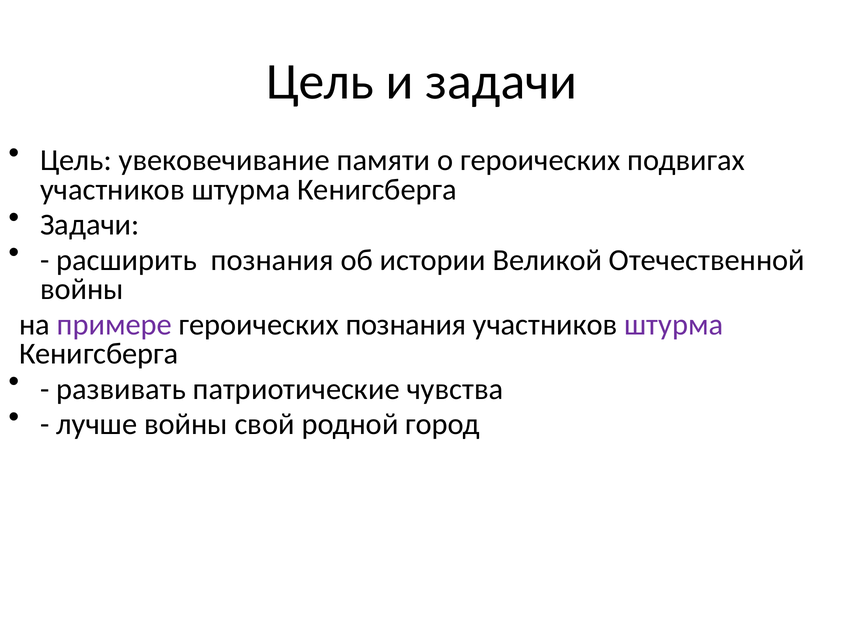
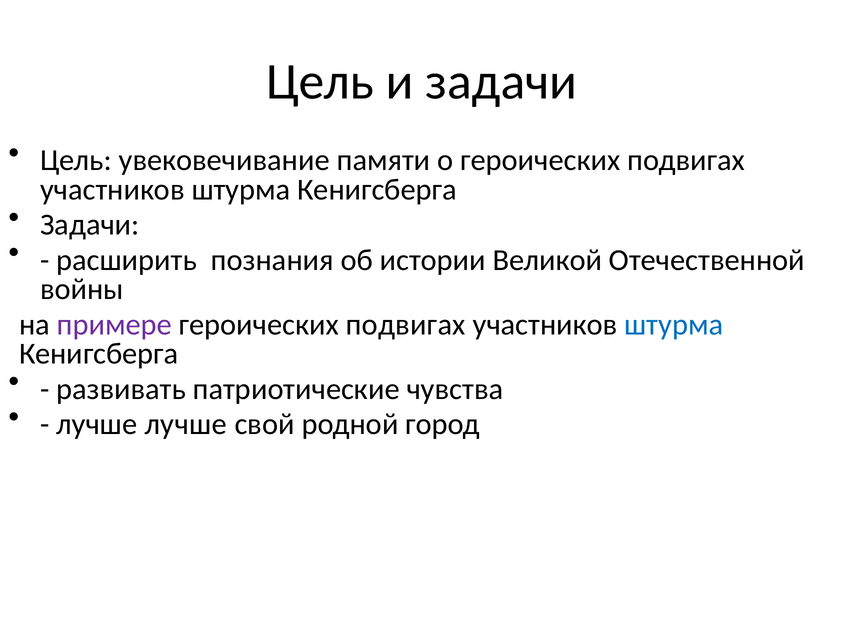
познания at (406, 325): познания -> подвигах
штурма at (674, 325) colour: purple -> blue
лучше войны: войны -> лучше
